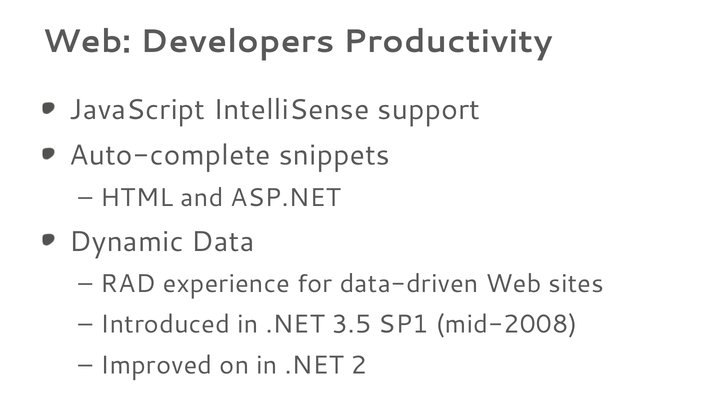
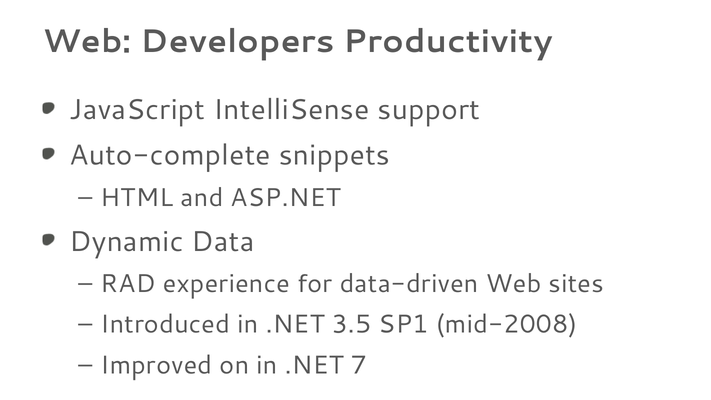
2: 2 -> 7
